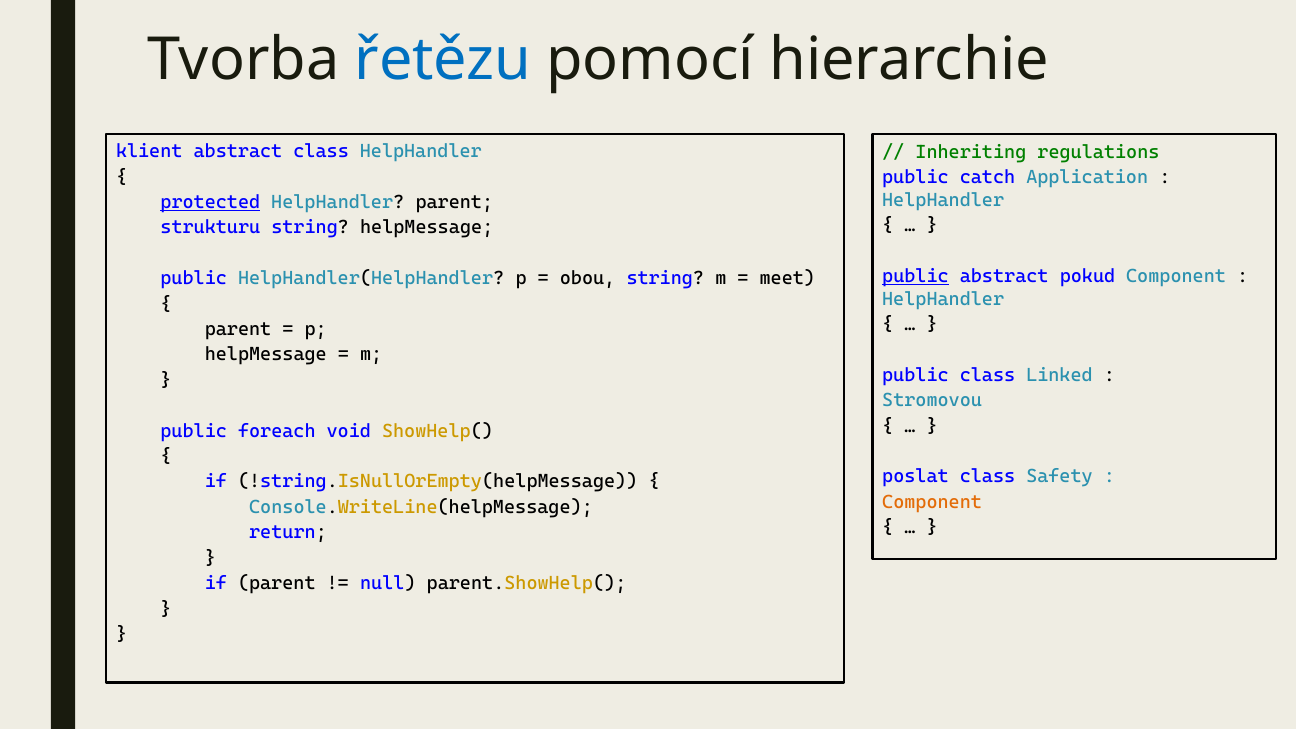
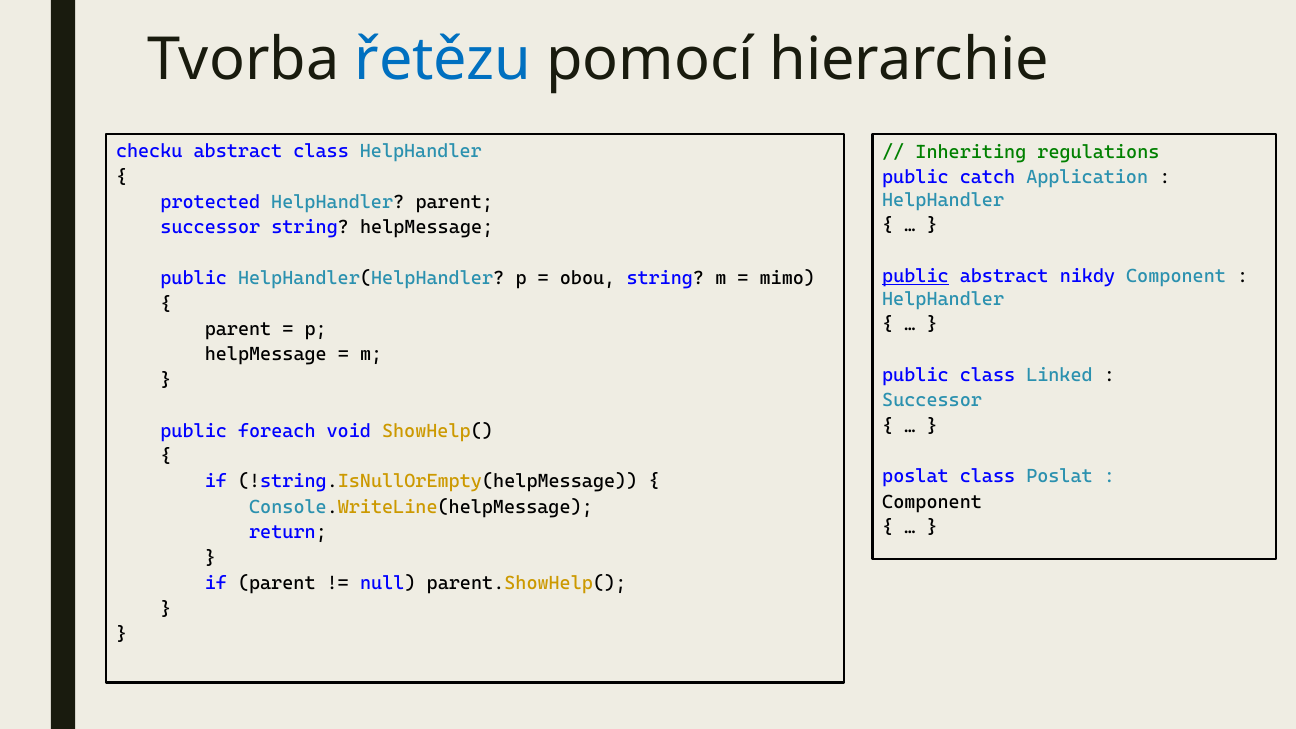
klient: klient -> checku
protected underline: present -> none
strukturu at (210, 228): strukturu -> successor
pokud: pokud -> nikdy
meet: meet -> mimo
Stromovou at (932, 400): Stromovou -> Successor
class Safety: Safety -> Poslat
Component at (932, 502) colour: orange -> black
